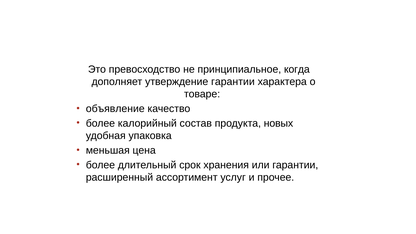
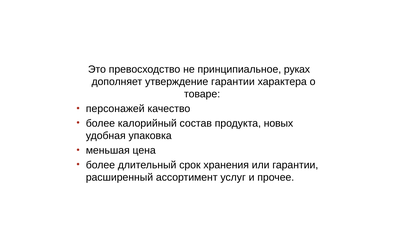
когда: когда -> руках
объявление: объявление -> персонажей
